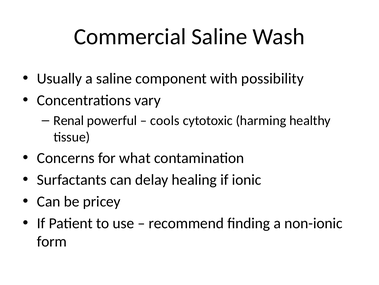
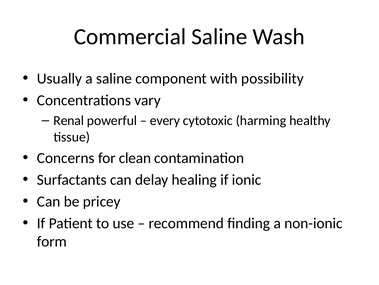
cools: cools -> every
what: what -> clean
